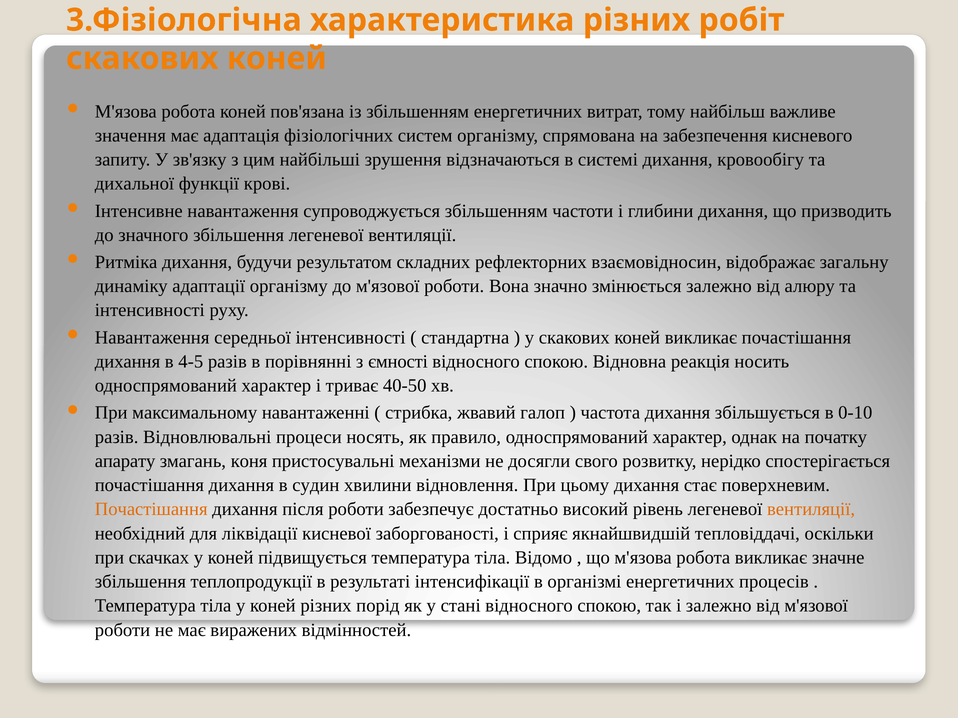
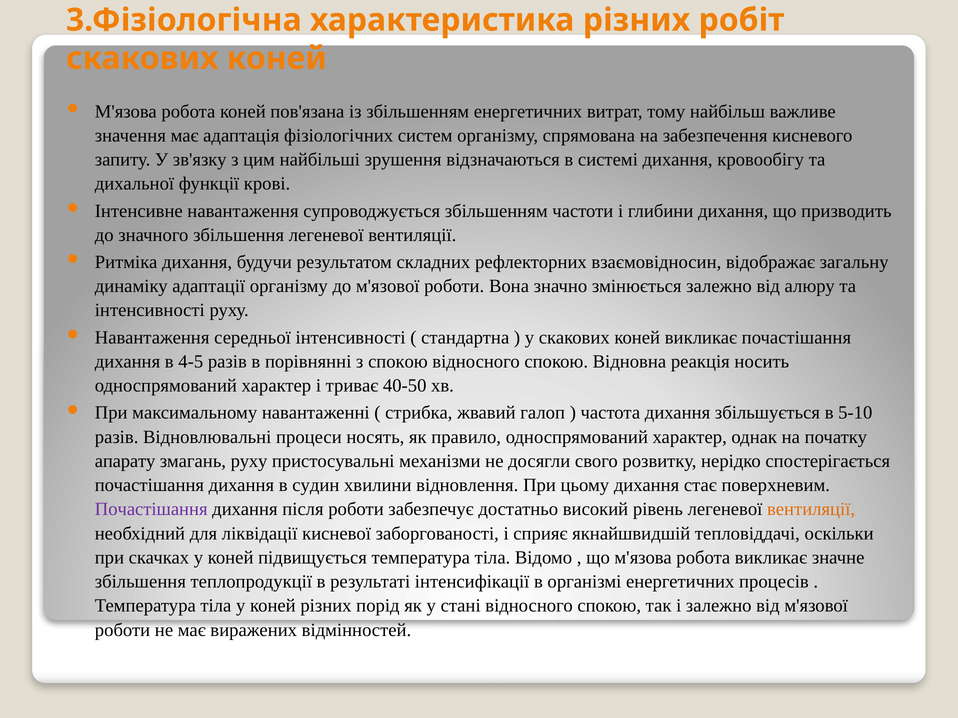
з ємності: ємності -> спокою
0-10: 0-10 -> 5-10
змагань коня: коня -> руху
Почастішання at (151, 510) colour: orange -> purple
